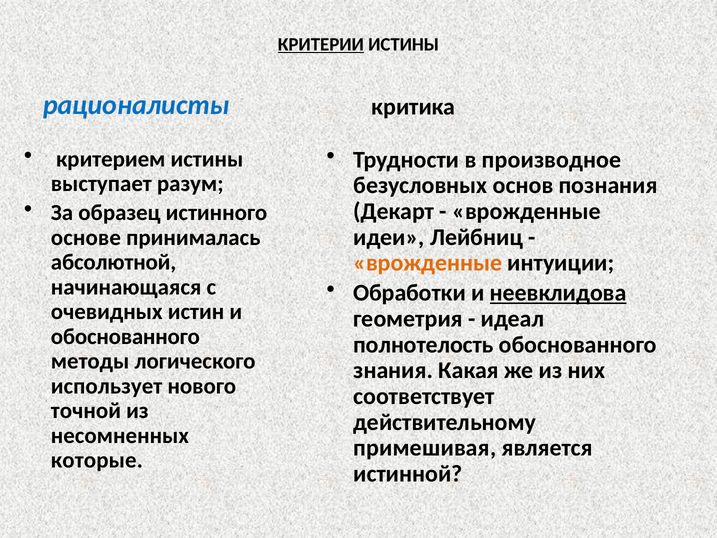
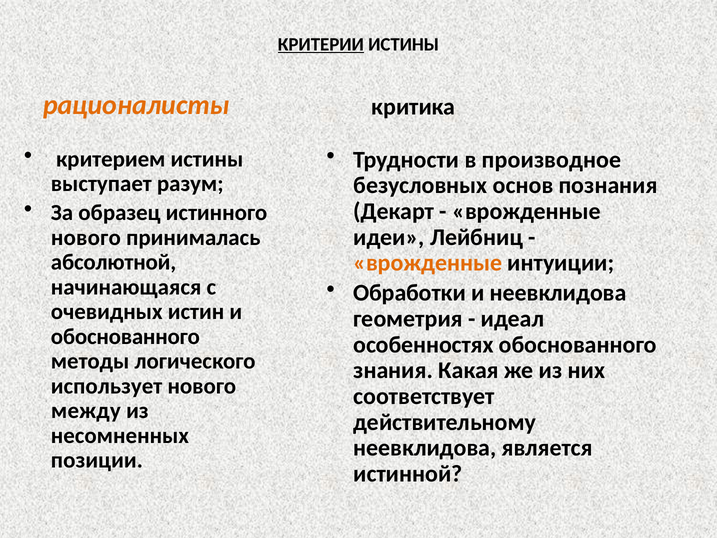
рационалисты colour: blue -> orange
основе at (86, 237): основе -> нового
неевклидова at (558, 293) underline: present -> none
полнотелость: полнотелость -> особенностях
точной: точной -> между
примешивая at (425, 448): примешивая -> неевклидова
которые: которые -> позиции
